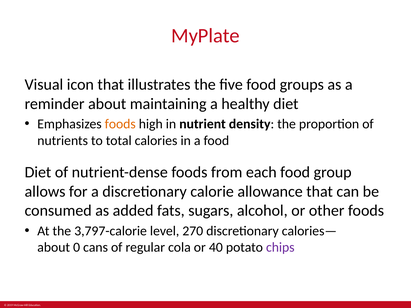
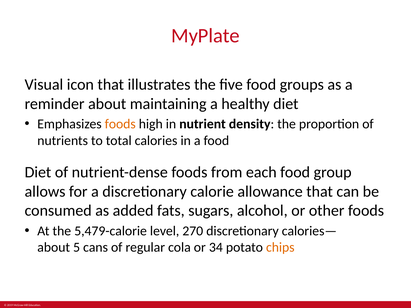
3,797-calorie: 3,797-calorie -> 5,479-calorie
0: 0 -> 5
40: 40 -> 34
chips colour: purple -> orange
